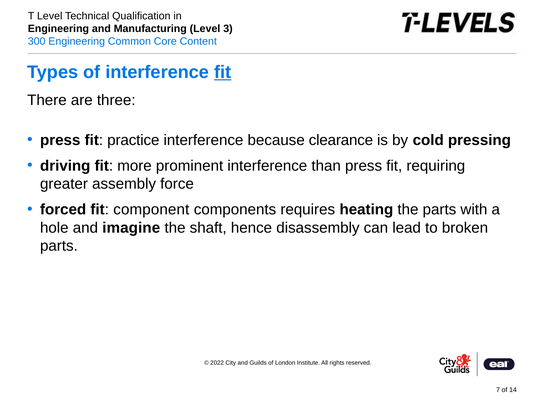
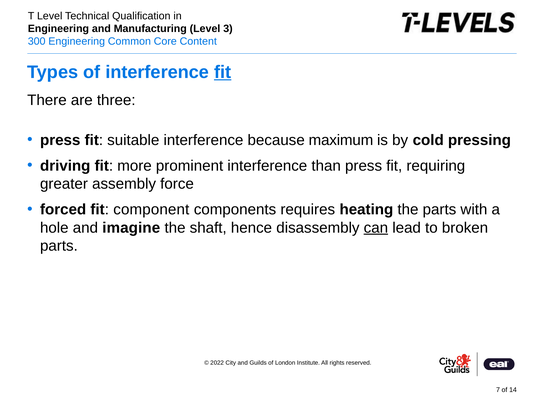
practice: practice -> suitable
clearance: clearance -> maximum
can underline: none -> present
